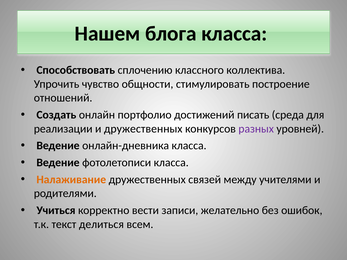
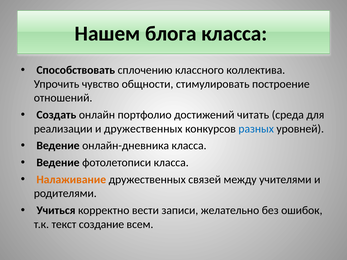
писать: писать -> читать
разных colour: purple -> blue
делиться: делиться -> создание
